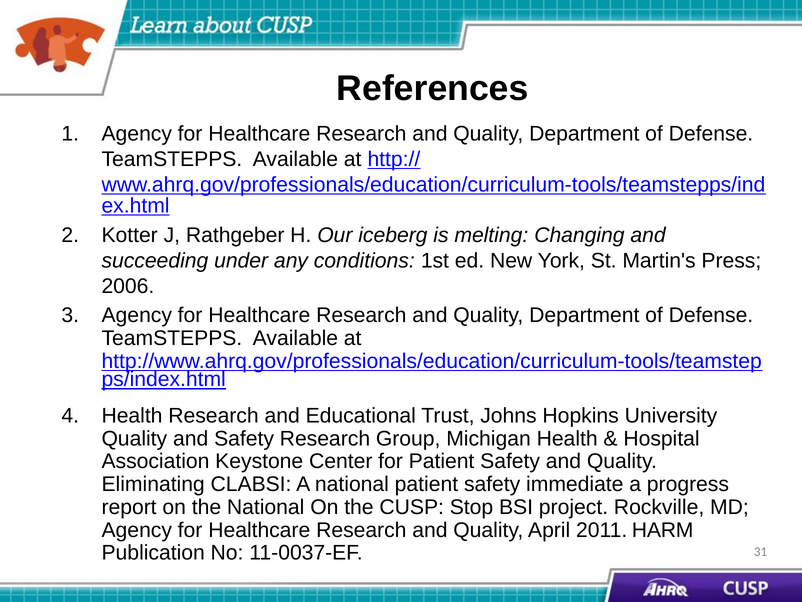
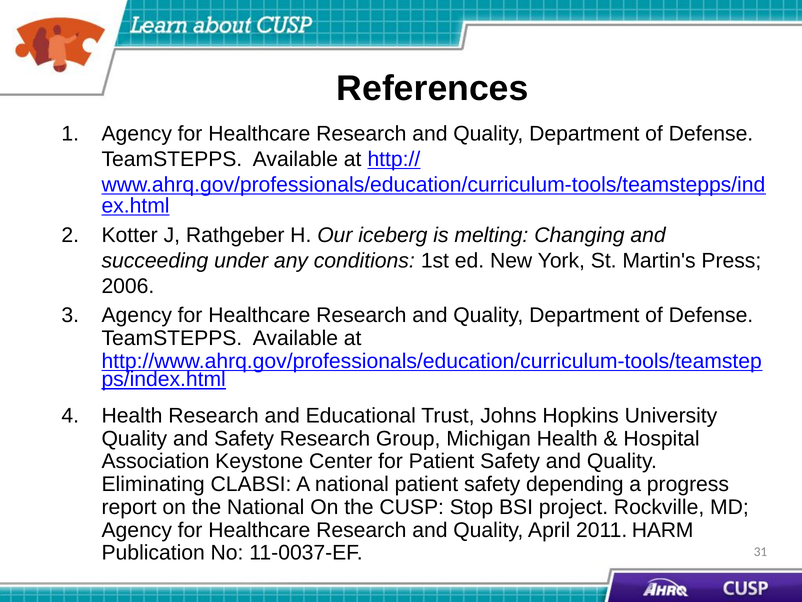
immediate: immediate -> depending
